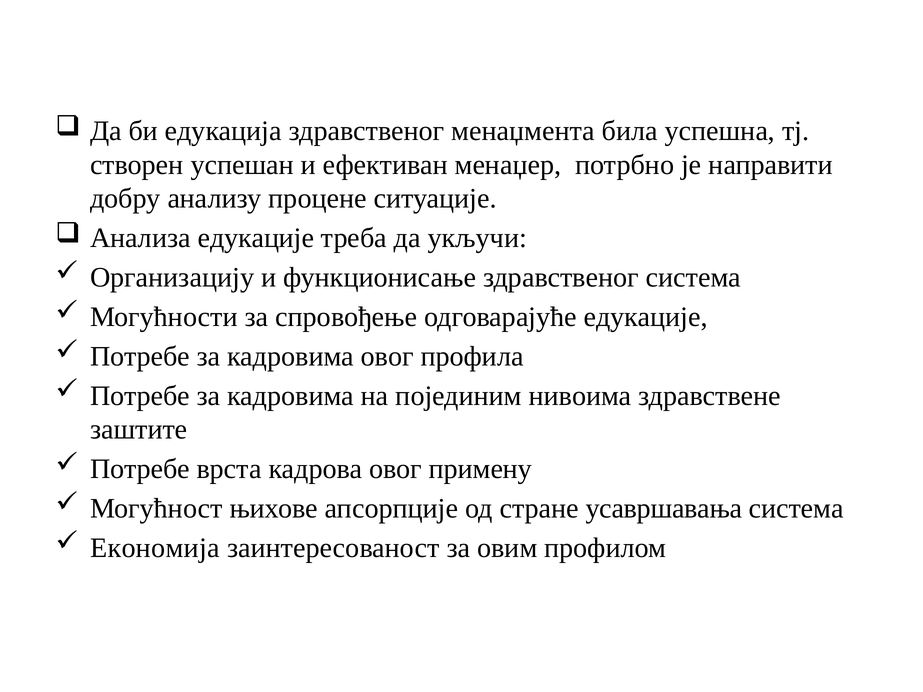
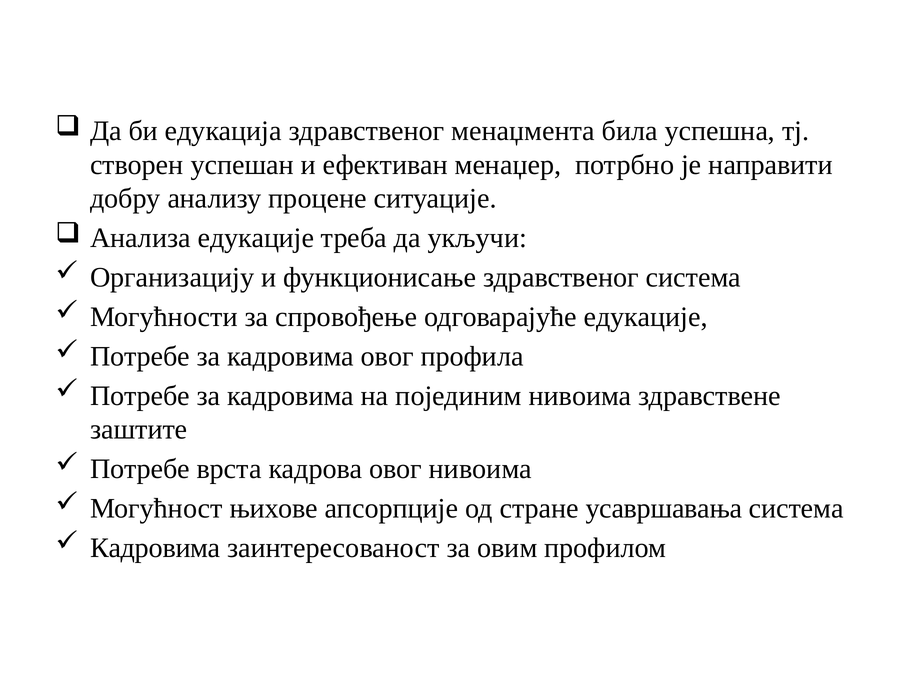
овог примену: примену -> нивоима
Економија at (155, 548): Економија -> Кадровима
